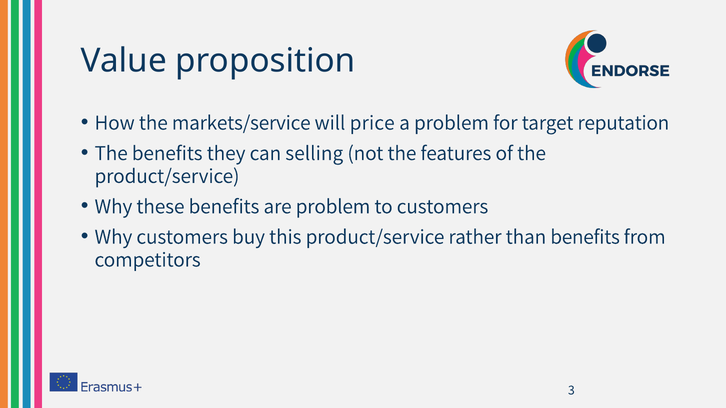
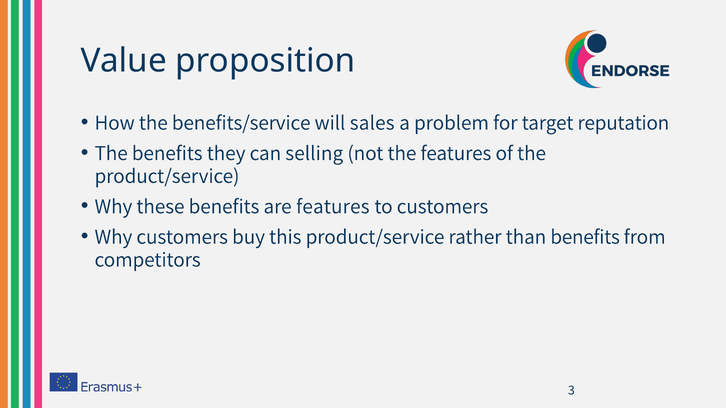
markets/service: markets/service -> benefits/service
price: price -> sales
are problem: problem -> features
